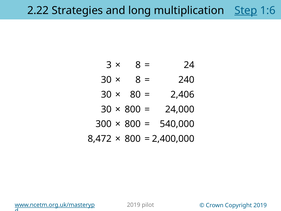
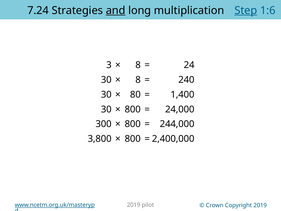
2.22: 2.22 -> 7.24
and underline: none -> present
2,406: 2,406 -> 1,400
540,000: 540,000 -> 244,000
8,472: 8,472 -> 3,800
